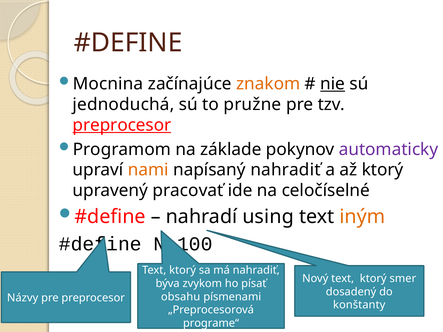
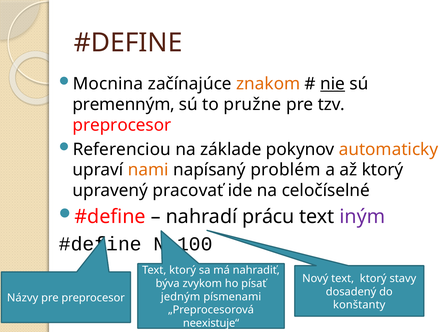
jednoduchá: jednoduchá -> premenným
preprocesor at (122, 125) underline: present -> none
Programom: Programom -> Referenciou
automaticky colour: purple -> orange
napísaný nahradiť: nahradiť -> problém
using: using -> prácu
iným colour: orange -> purple
smer: smer -> stavy
obsahu: obsahu -> jedným
programe“: programe“ -> neexistuje“
